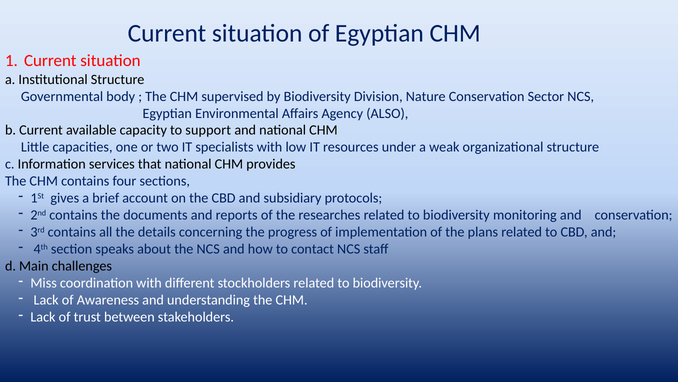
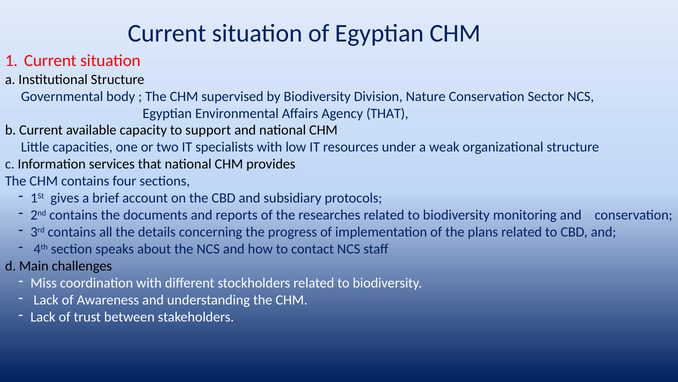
Agency ALSO: ALSO -> THAT
